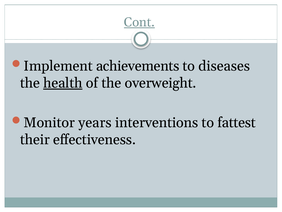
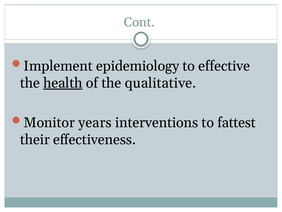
Cont underline: present -> none
achievements: achievements -> epidemiology
diseases: diseases -> effective
overweight: overweight -> qualitative
